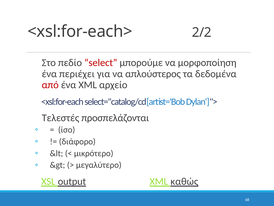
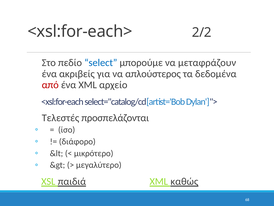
select colour: red -> blue
μορφοποίηση: μορφοποίηση -> μεταφράζουν
περιέχει: περιέχει -> ακριβείς
output: output -> παιδιά
